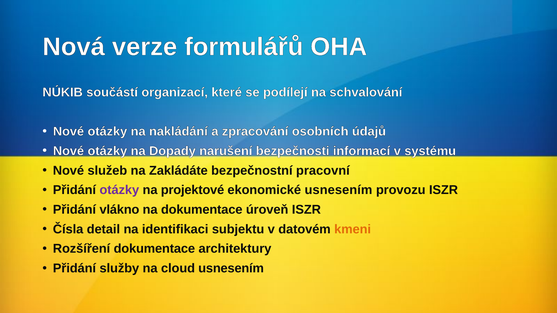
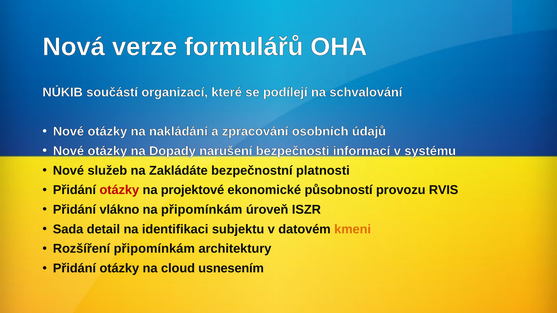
pracovní: pracovní -> platnosti
otázky at (119, 190) colour: purple -> red
ekonomické usnesením: usnesením -> působností
provozu ISZR: ISZR -> RVIS
na dokumentace: dokumentace -> připomínkám
Čísla: Čísla -> Sada
Rozšíření dokumentace: dokumentace -> připomínkám
služby at (119, 269): služby -> otázky
